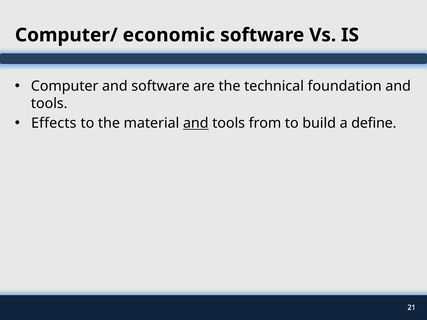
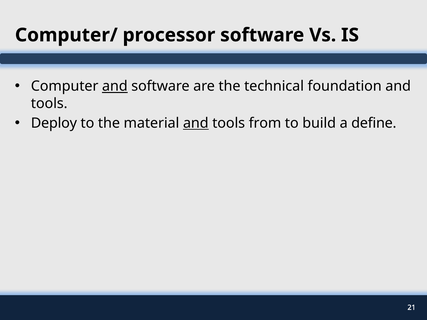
economic: economic -> processor
and at (115, 86) underline: none -> present
Effects: Effects -> Deploy
